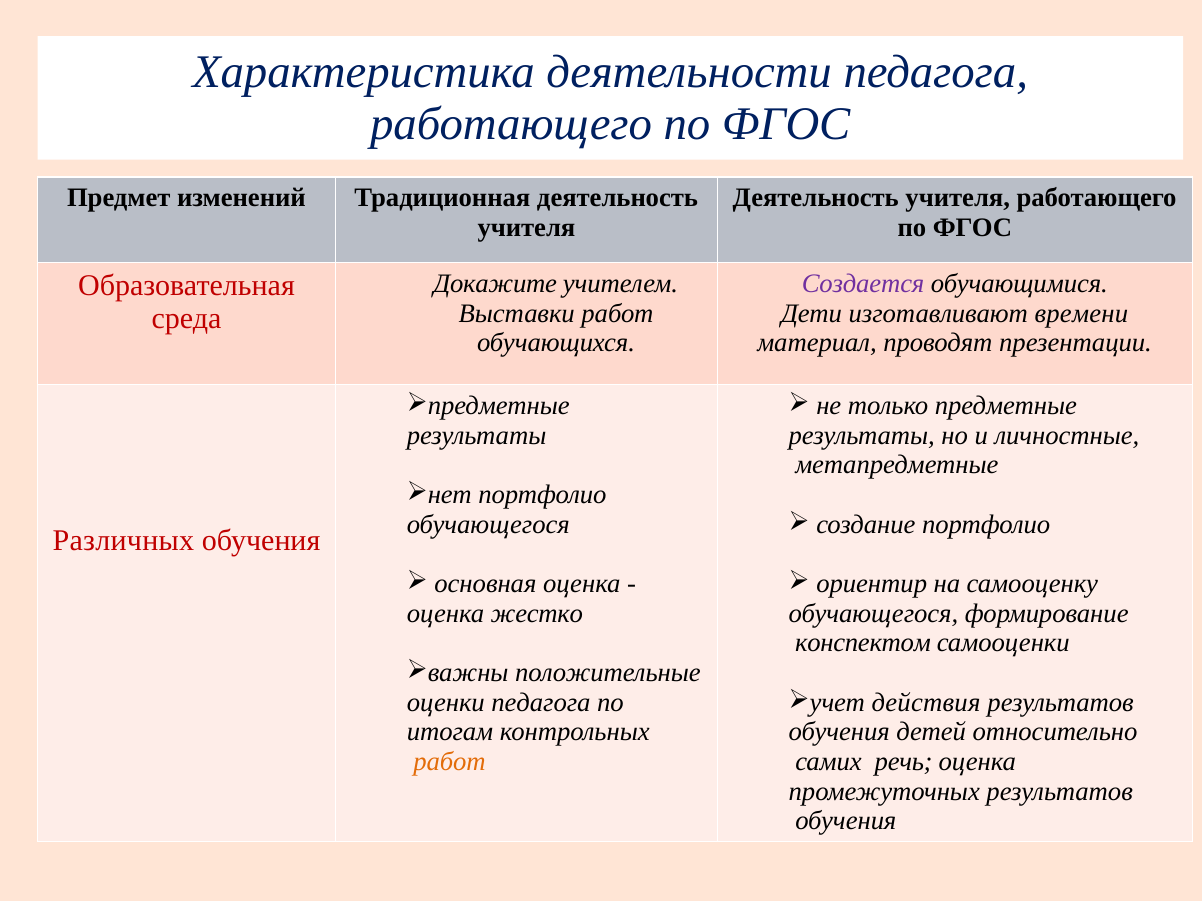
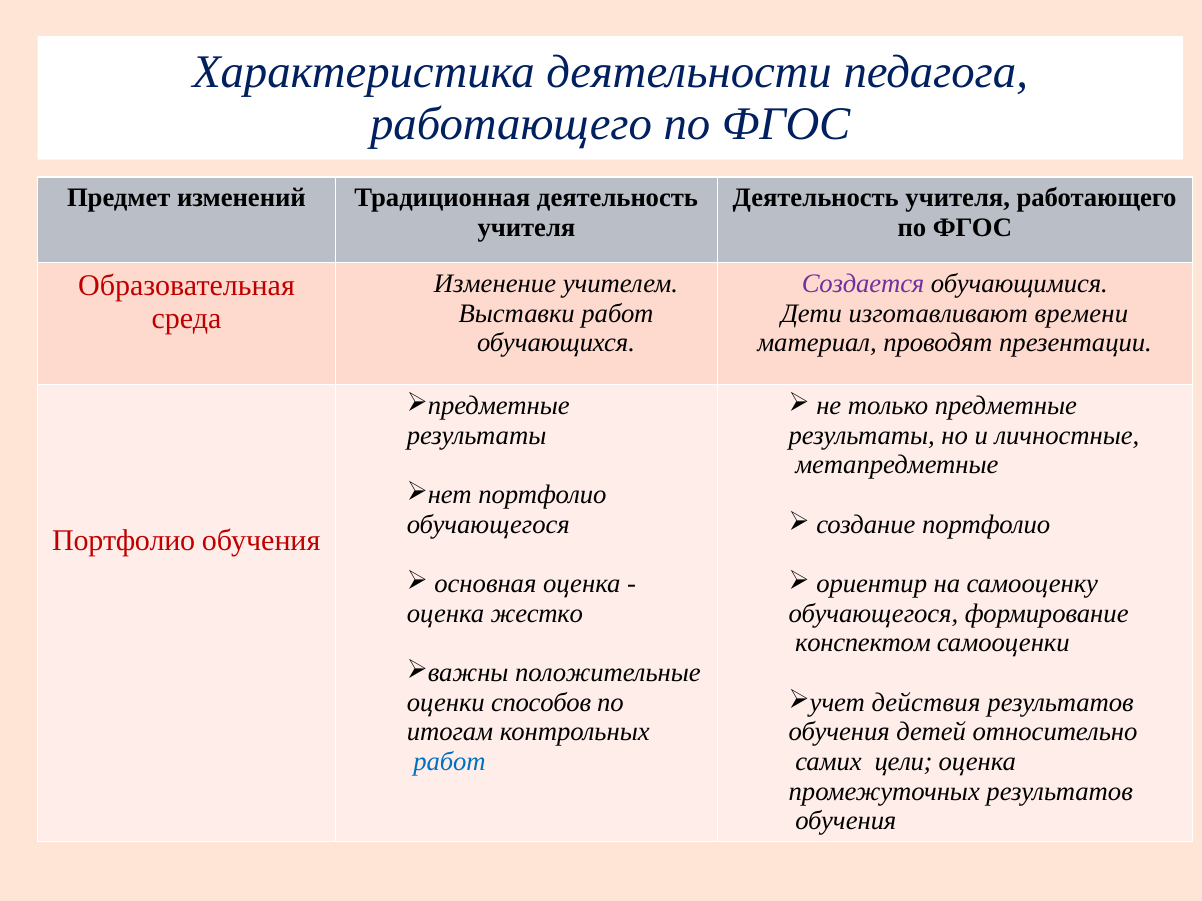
Докажите: Докажите -> Изменение
Различных at (123, 541): Различных -> Портфолио
оценки педагога: педагога -> способов
работ at (450, 762) colour: orange -> blue
речь: речь -> цели
